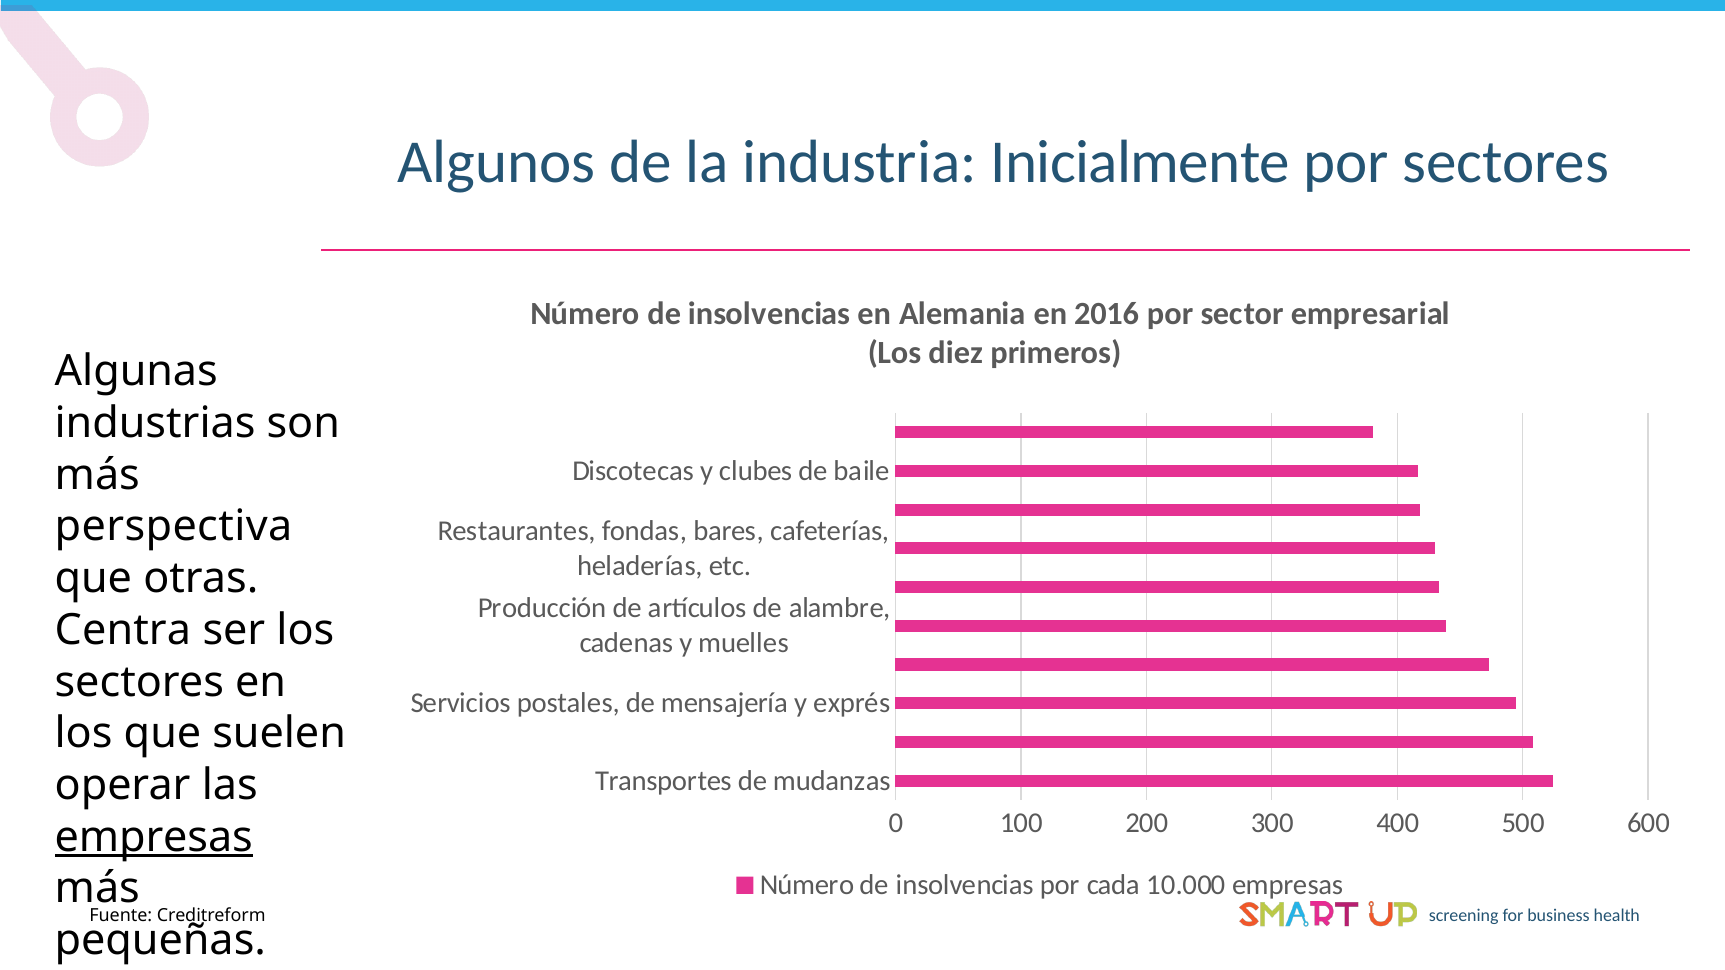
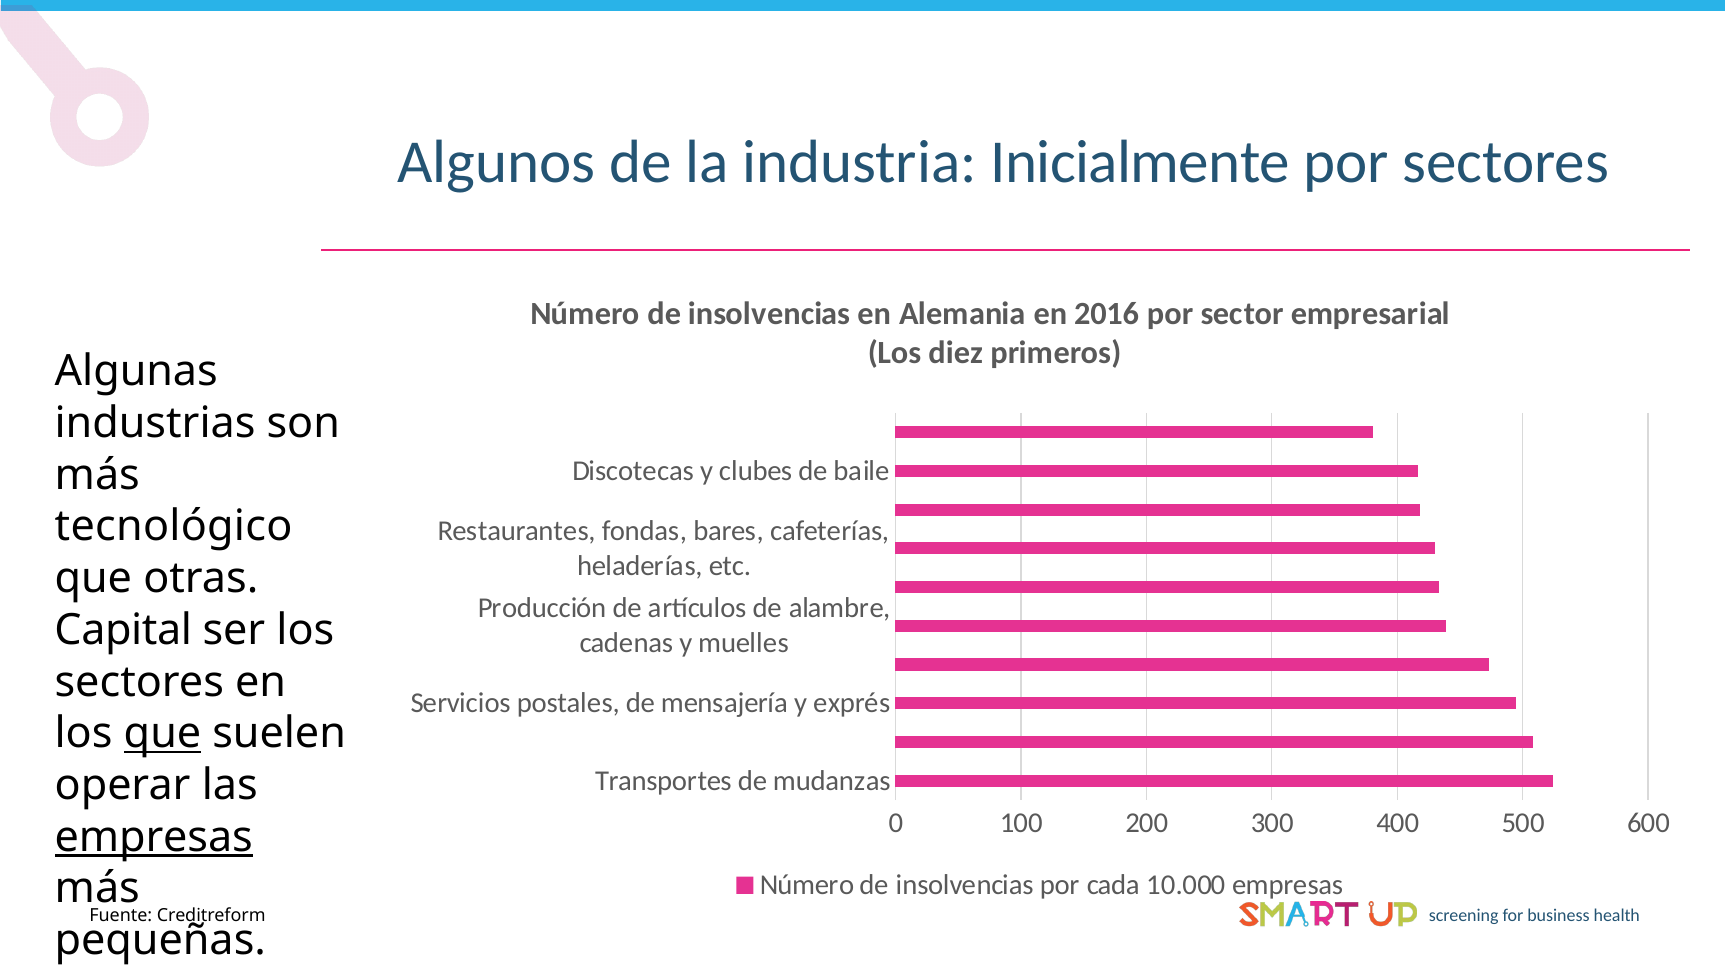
perspectiva: perspectiva -> tecnológico
Centra: Centra -> Capital
que at (162, 734) underline: none -> present
